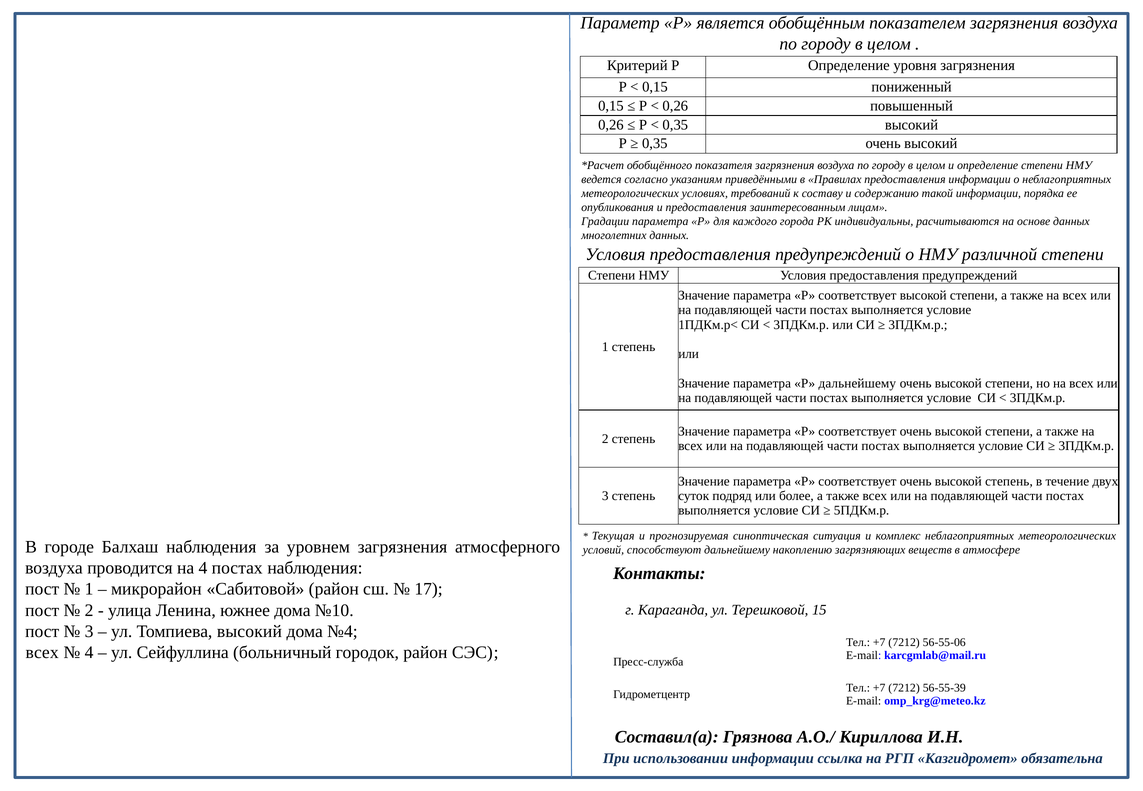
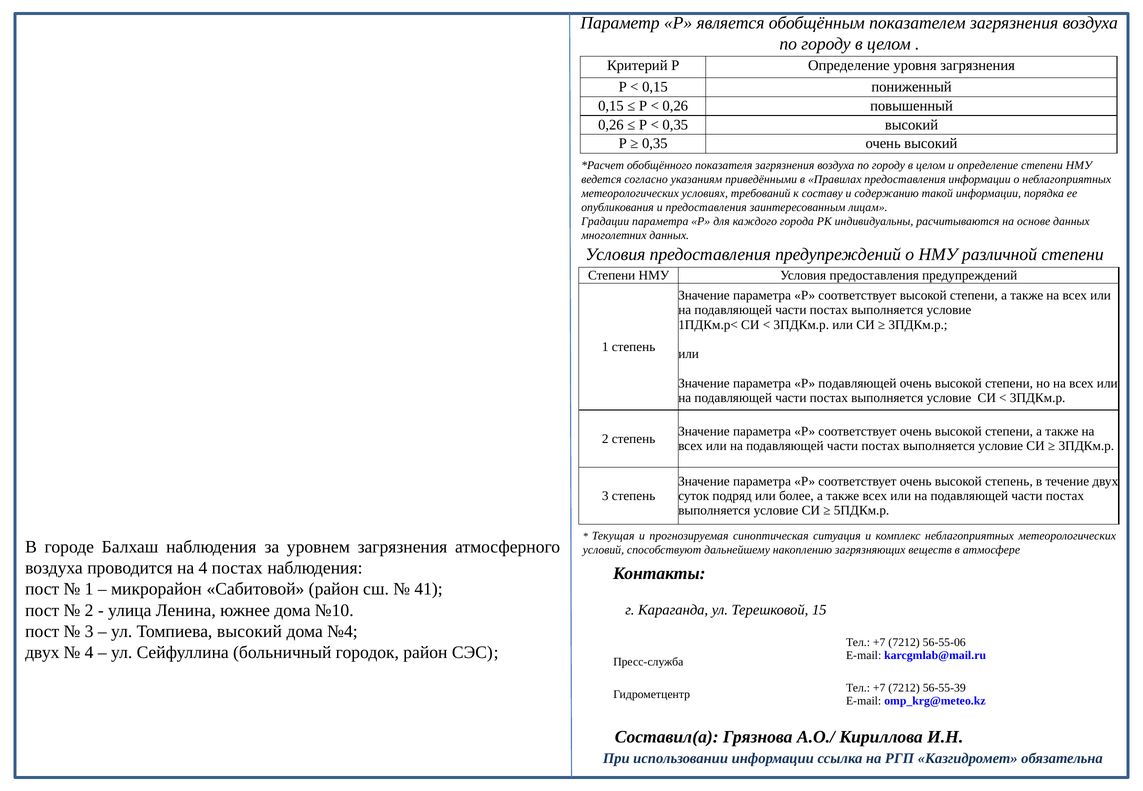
Р дальнейшему: дальнейшему -> подавляющей
17: 17 -> 41
всех at (42, 653): всех -> двух
